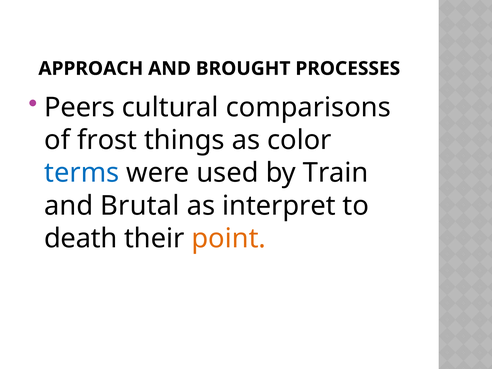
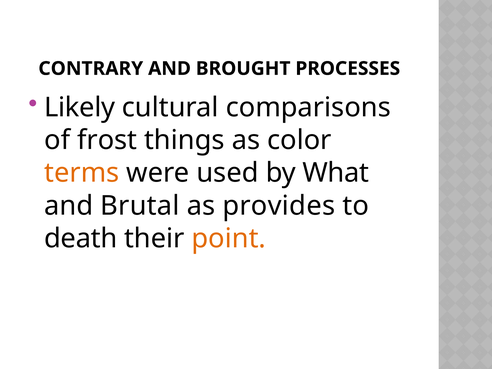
APPROACH: APPROACH -> CONTRARY
Peers: Peers -> Likely
terms colour: blue -> orange
Train: Train -> What
interpret: interpret -> provides
